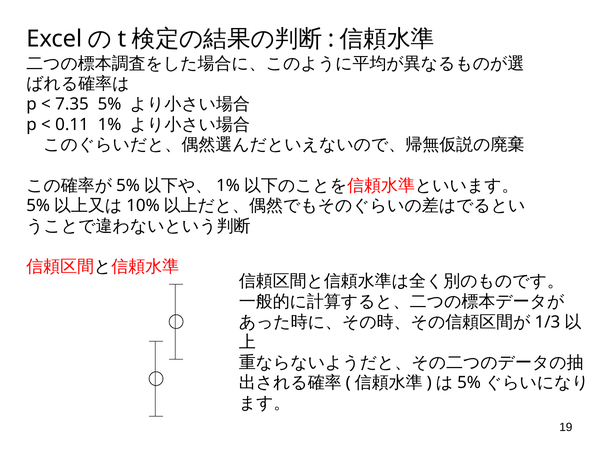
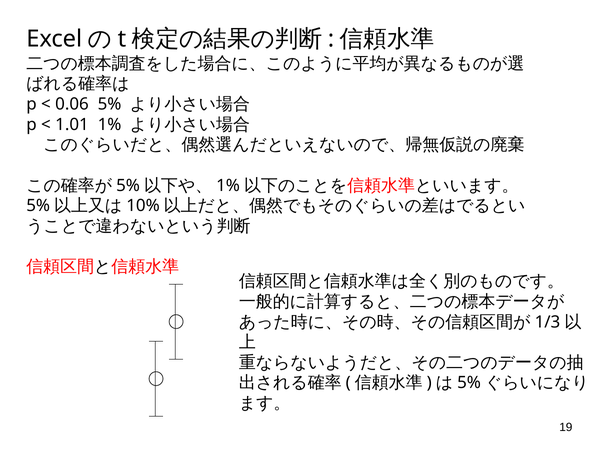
7.35: 7.35 -> 0.06
0.11: 0.11 -> 1.01
